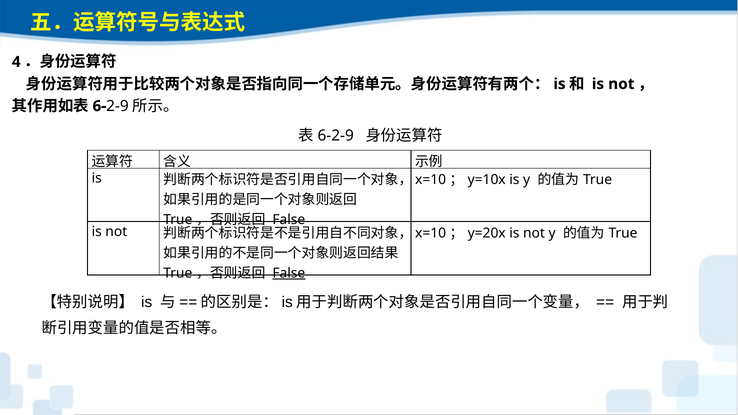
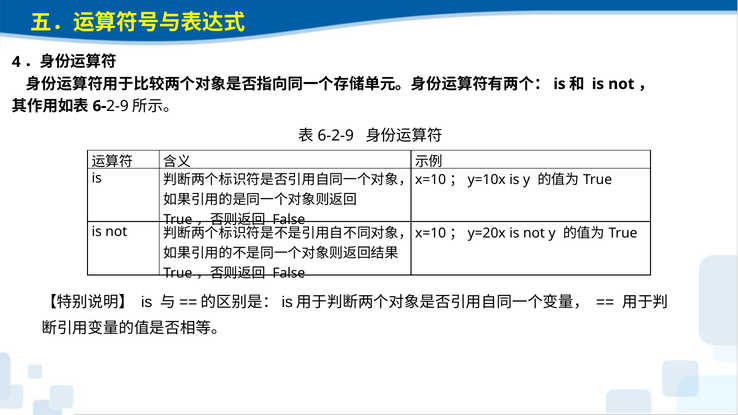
False at (289, 273) underline: present -> none
